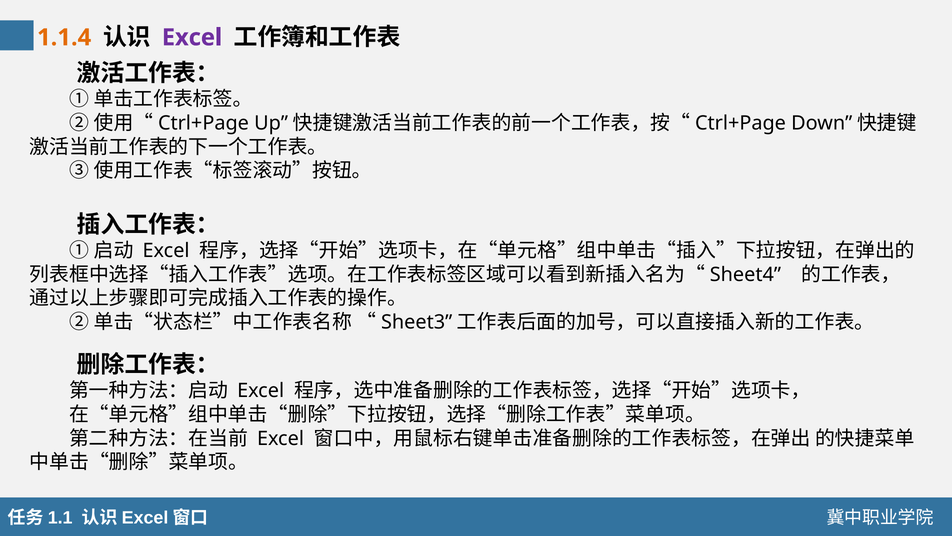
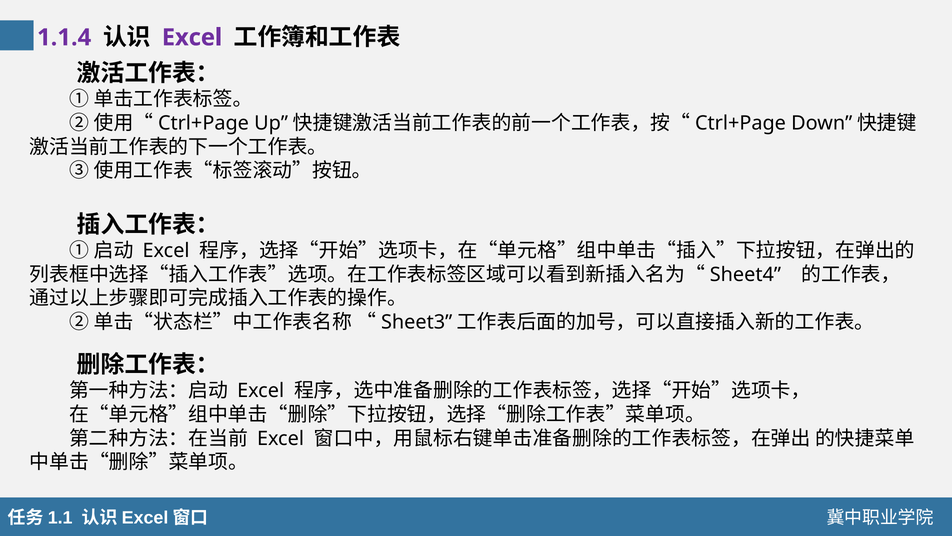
1.1.4 colour: orange -> purple
